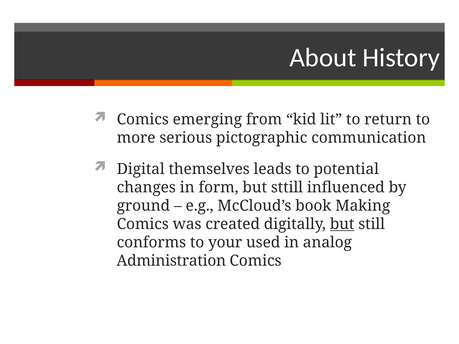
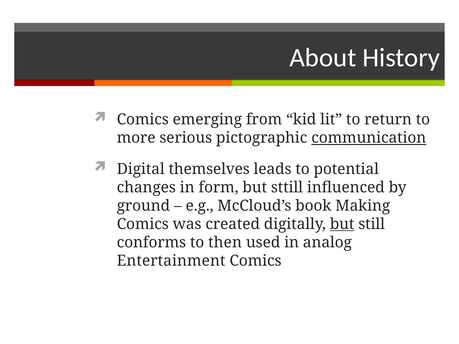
communication underline: none -> present
your: your -> then
Administration: Administration -> Entertainment
